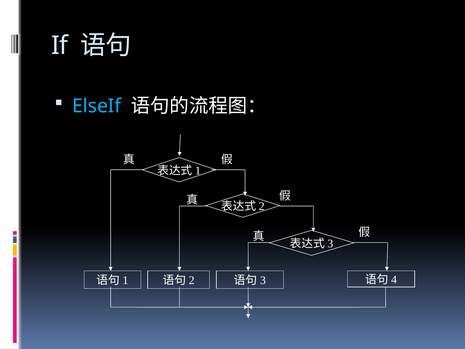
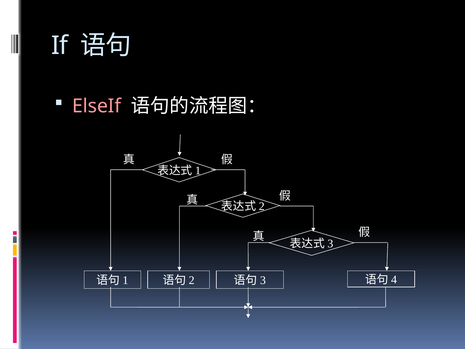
ElseIf colour: light blue -> pink
